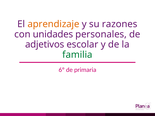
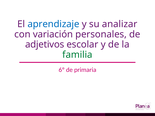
aprendizaje colour: orange -> blue
razones: razones -> analizar
unidades: unidades -> variación
